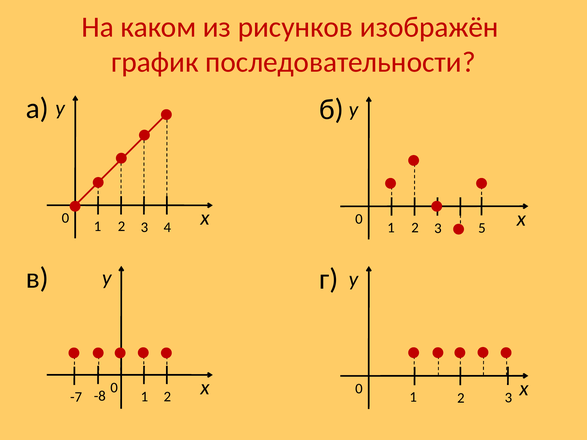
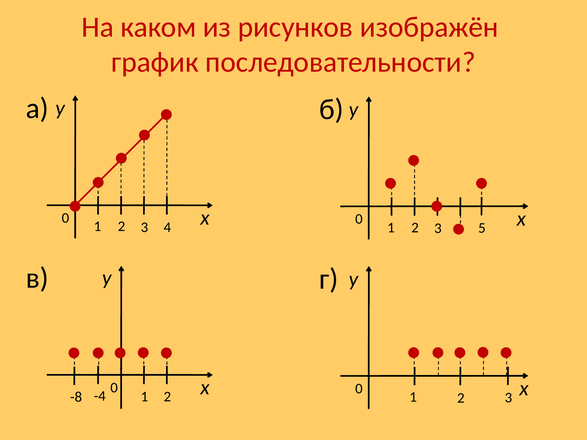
-8: -8 -> -4
-7: -7 -> -8
